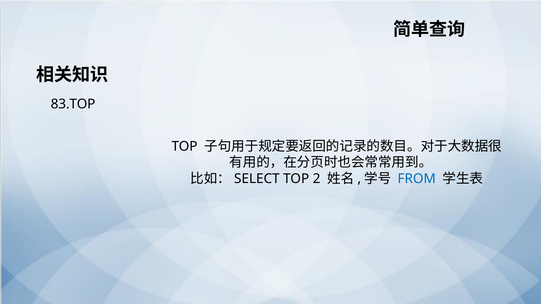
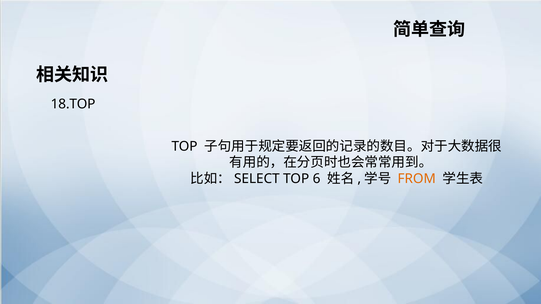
83.TOP: 83.TOP -> 18.TOP
2: 2 -> 6
FROM colour: blue -> orange
